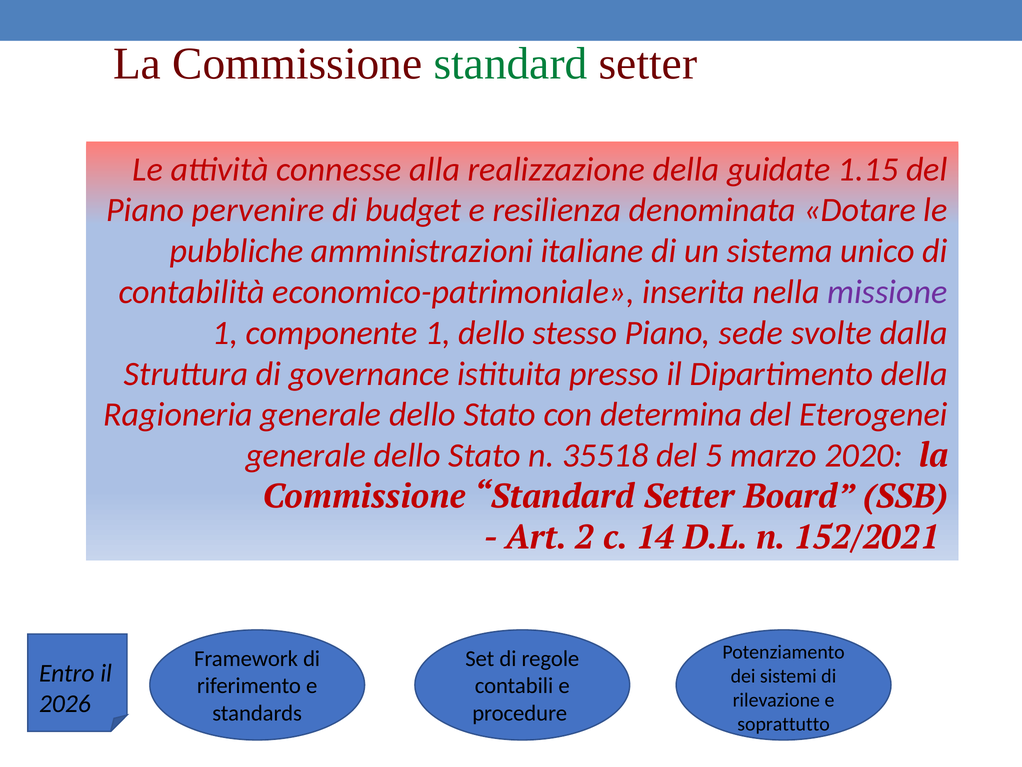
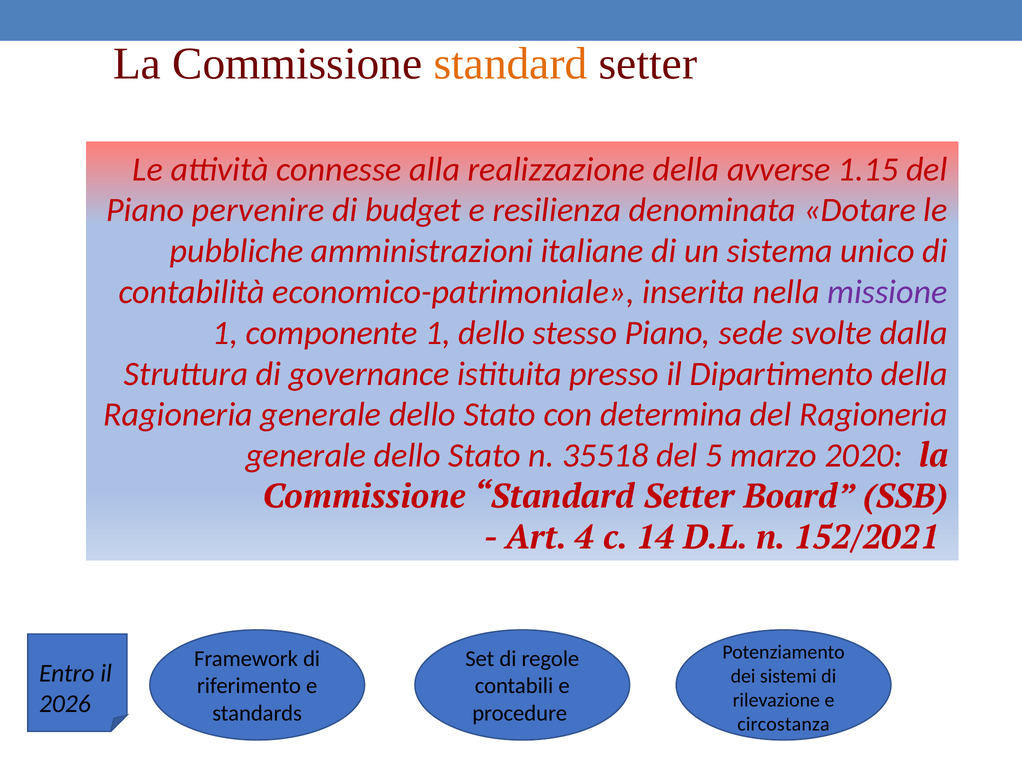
standard at (511, 64) colour: green -> orange
guidate: guidate -> avverse
del Eterogenei: Eterogenei -> Ragioneria
2: 2 -> 4
soprattutto: soprattutto -> circostanza
